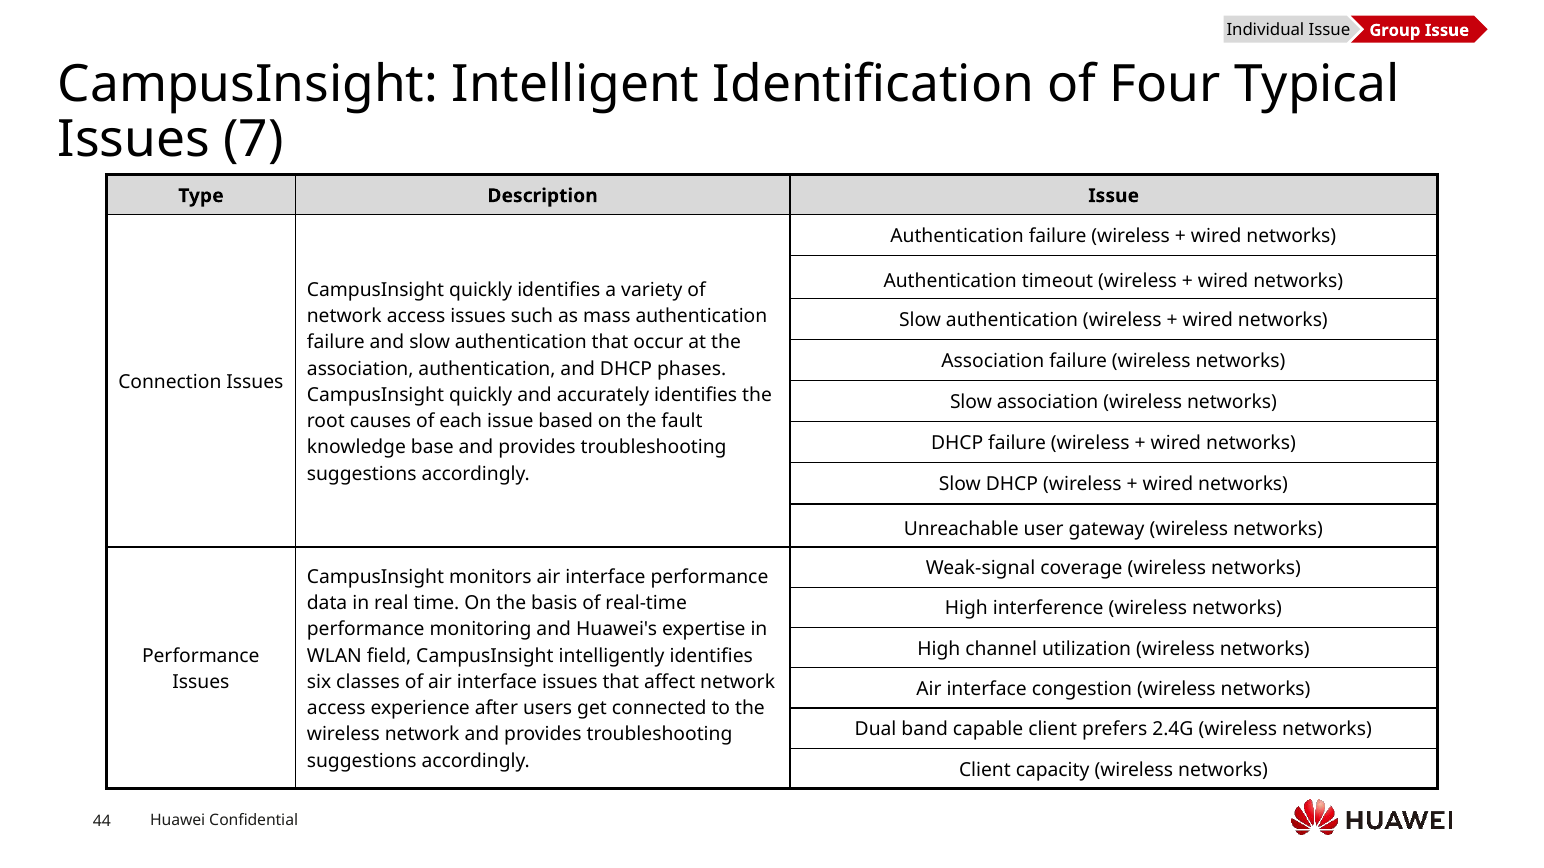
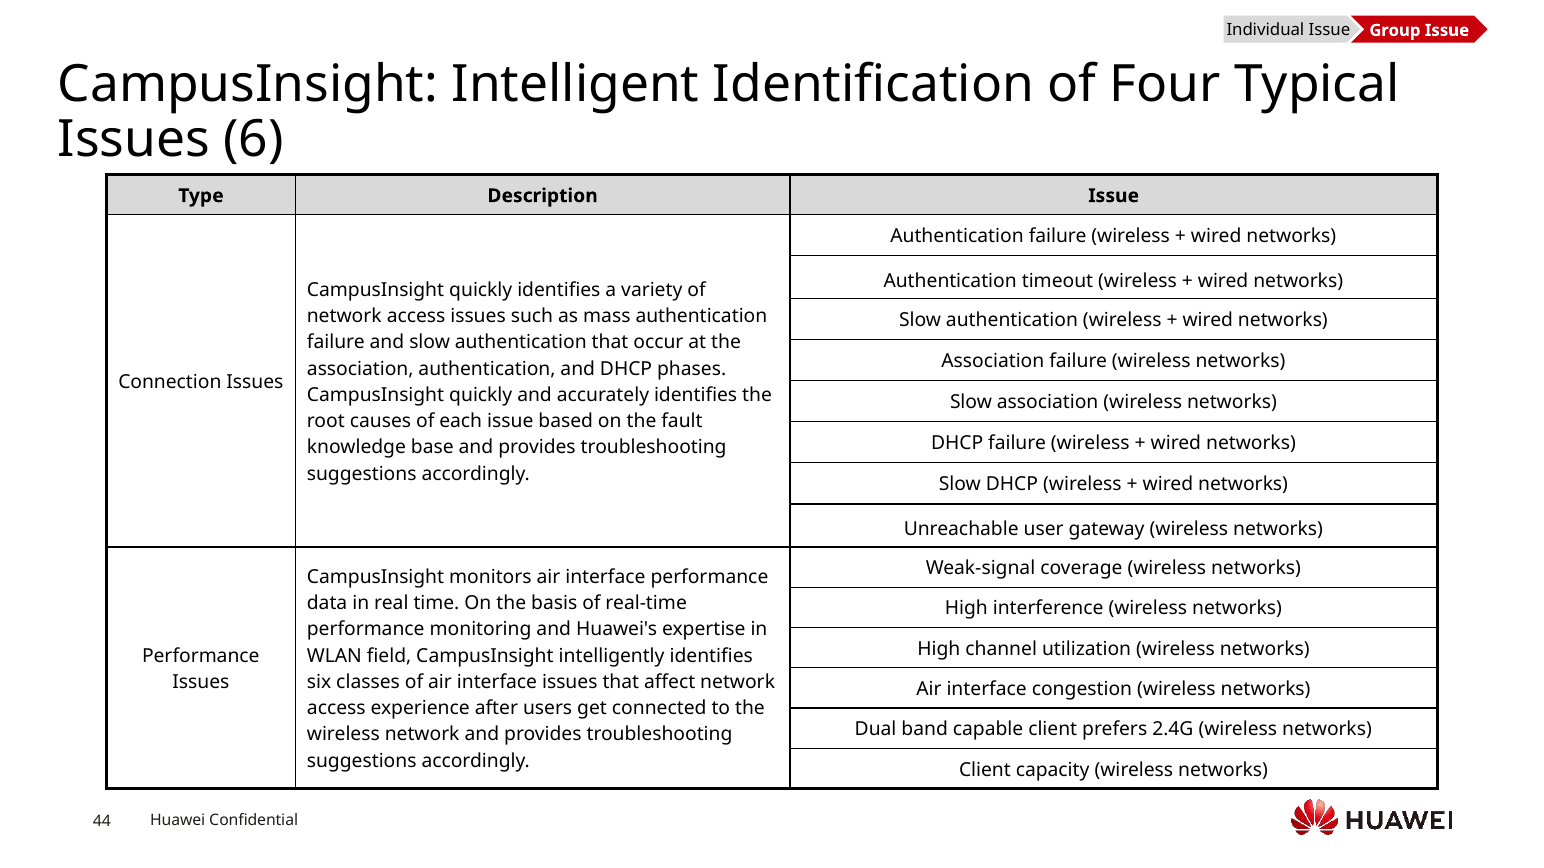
7: 7 -> 6
